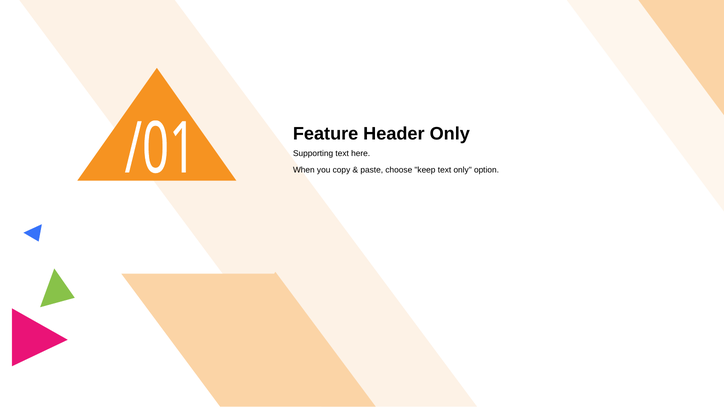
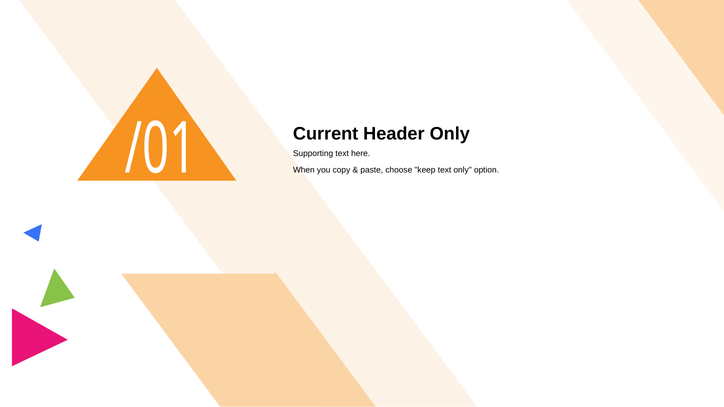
Feature: Feature -> Current
